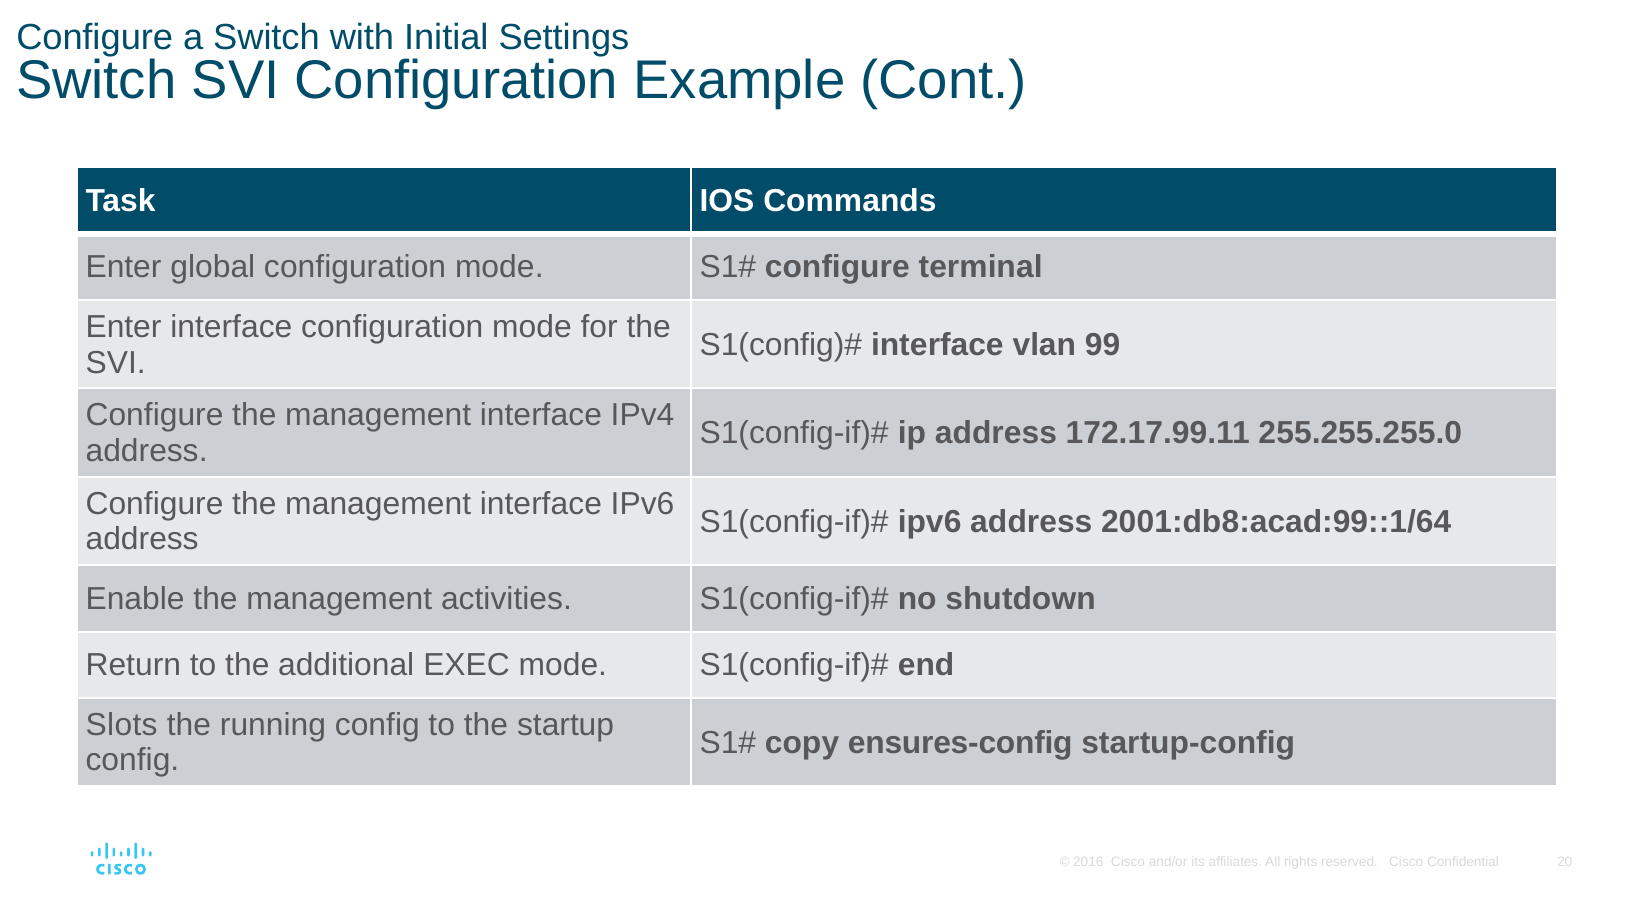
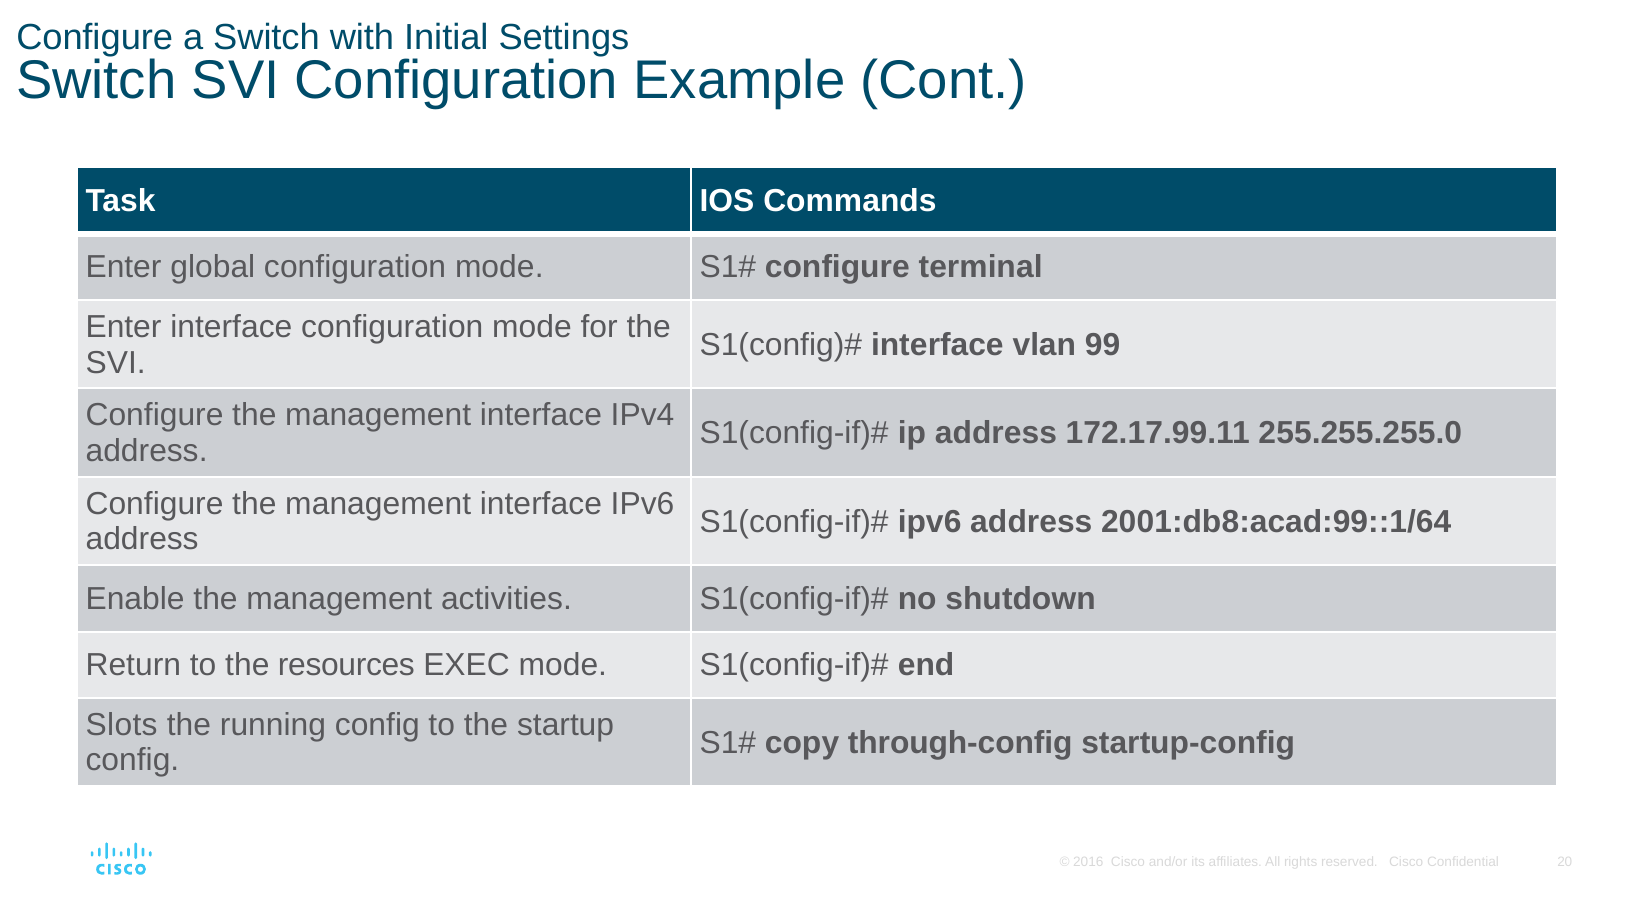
additional: additional -> resources
ensures-config: ensures-config -> through-config
